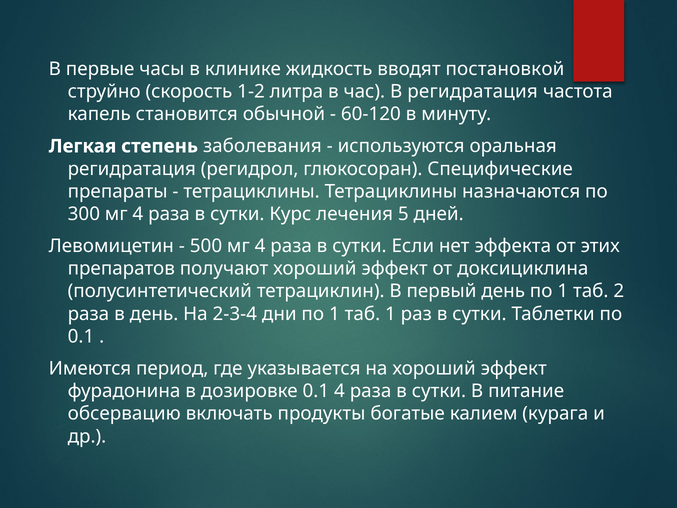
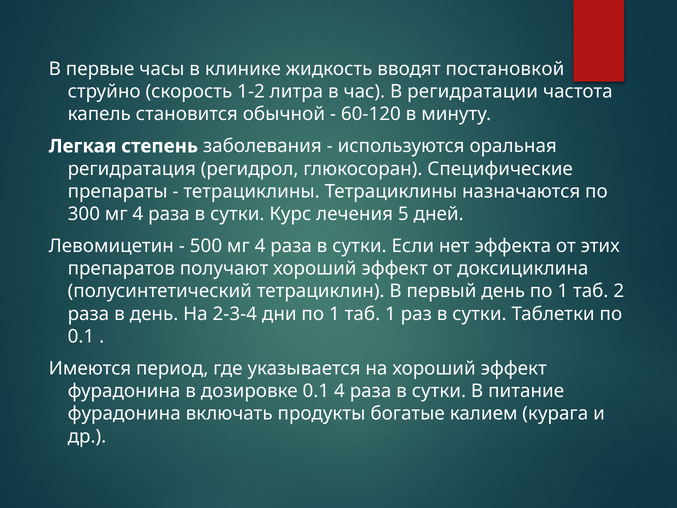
В регидратация: регидратация -> регидратации
обсервацию at (124, 414): обсервацию -> фурадонина
